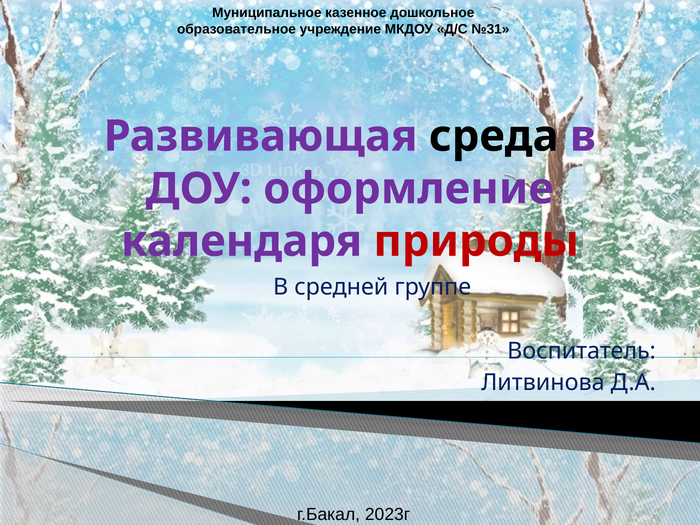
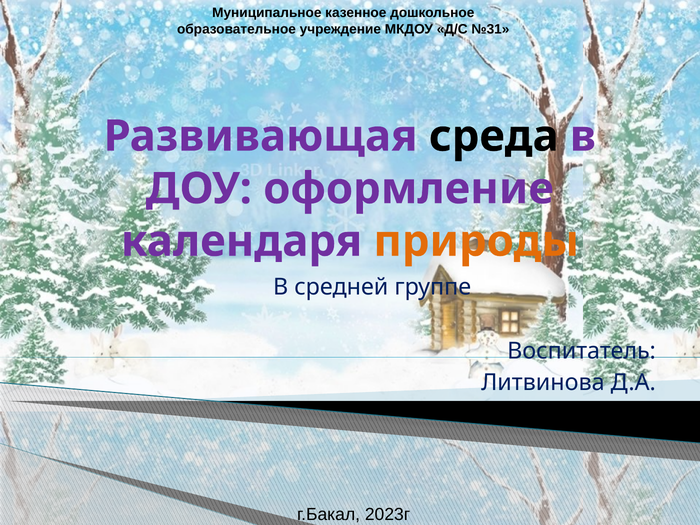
природы colour: red -> orange
